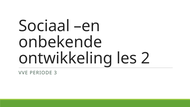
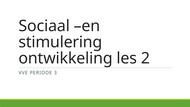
onbekende: onbekende -> stimulering
